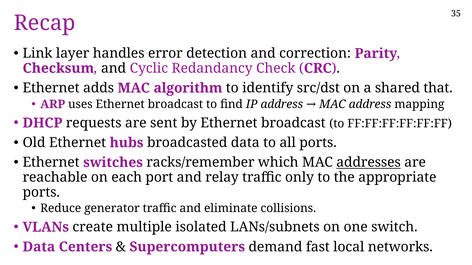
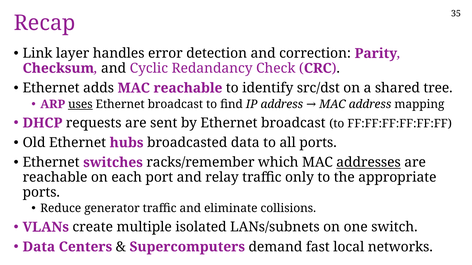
MAC algorithm: algorithm -> reachable
that: that -> tree
uses underline: none -> present
